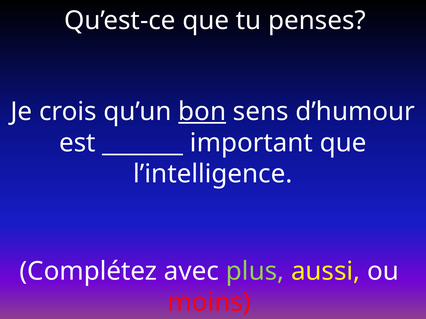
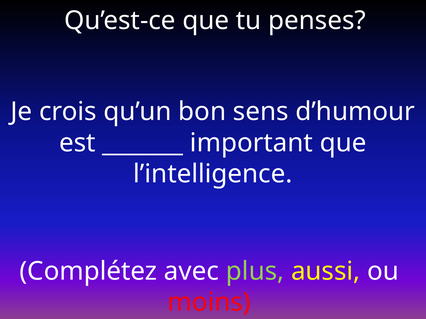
bon underline: present -> none
